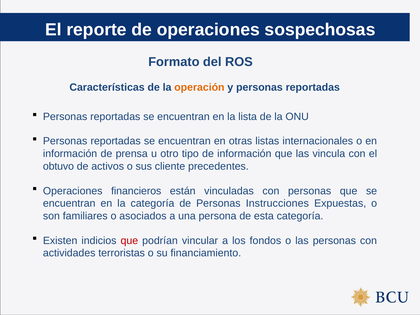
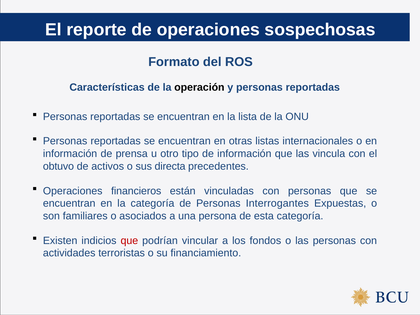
operación colour: orange -> black
cliente: cliente -> directa
Instrucciones: Instrucciones -> Interrogantes
